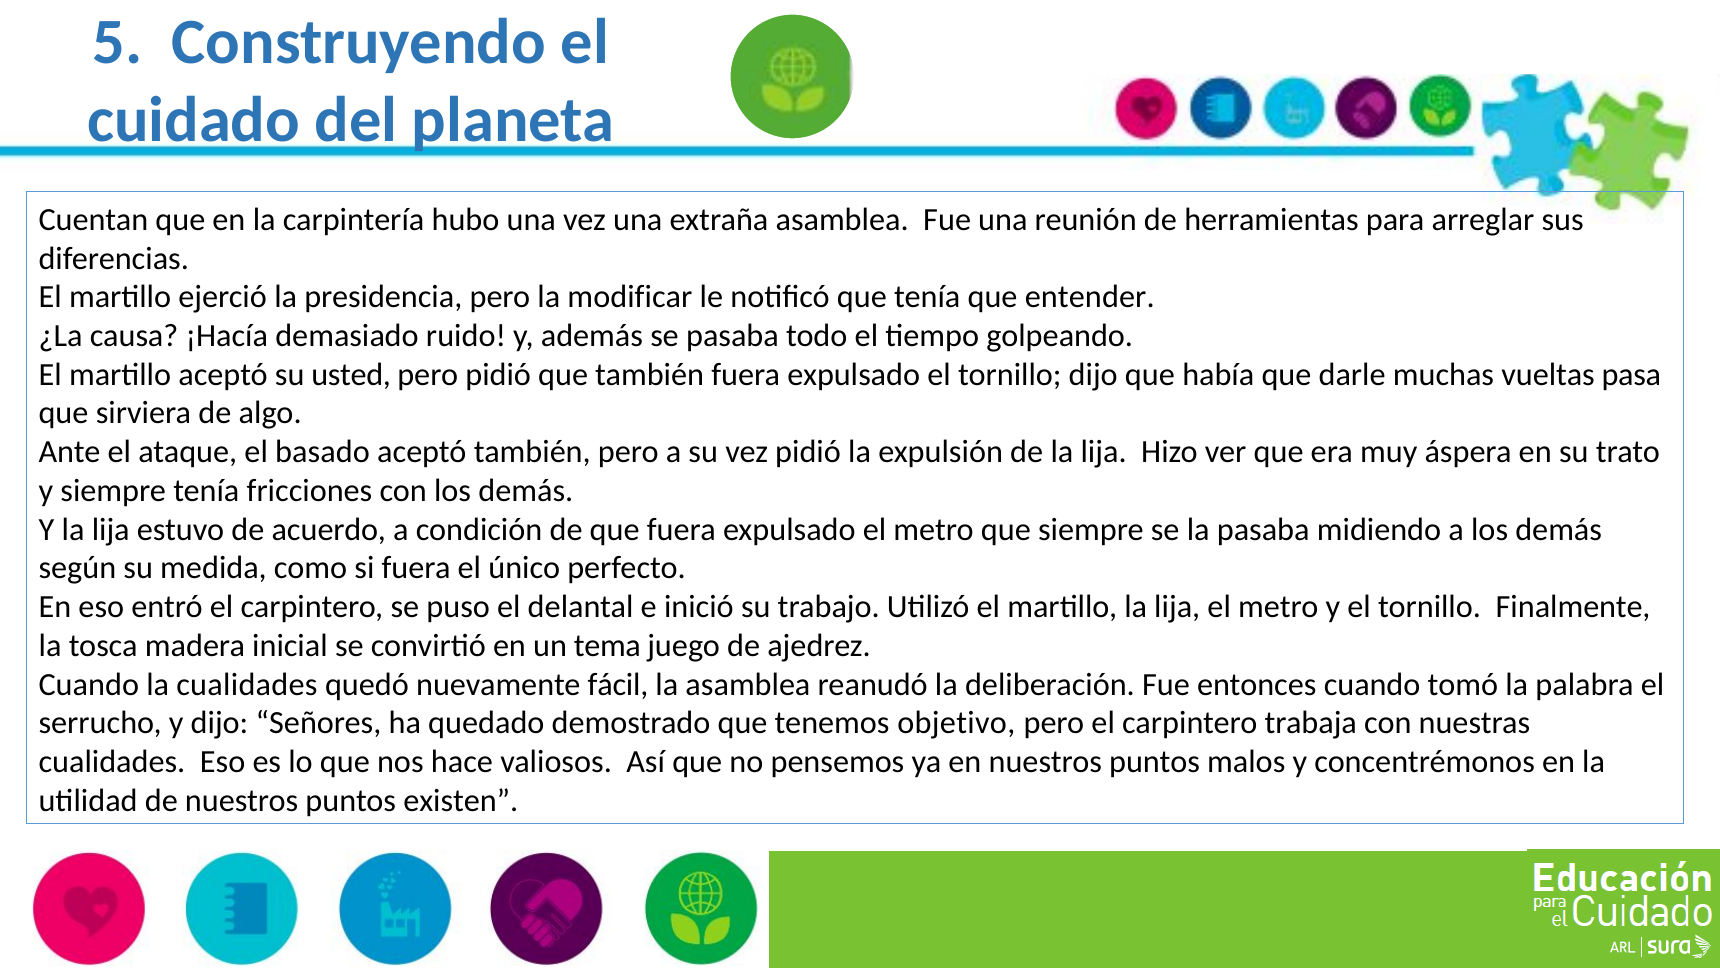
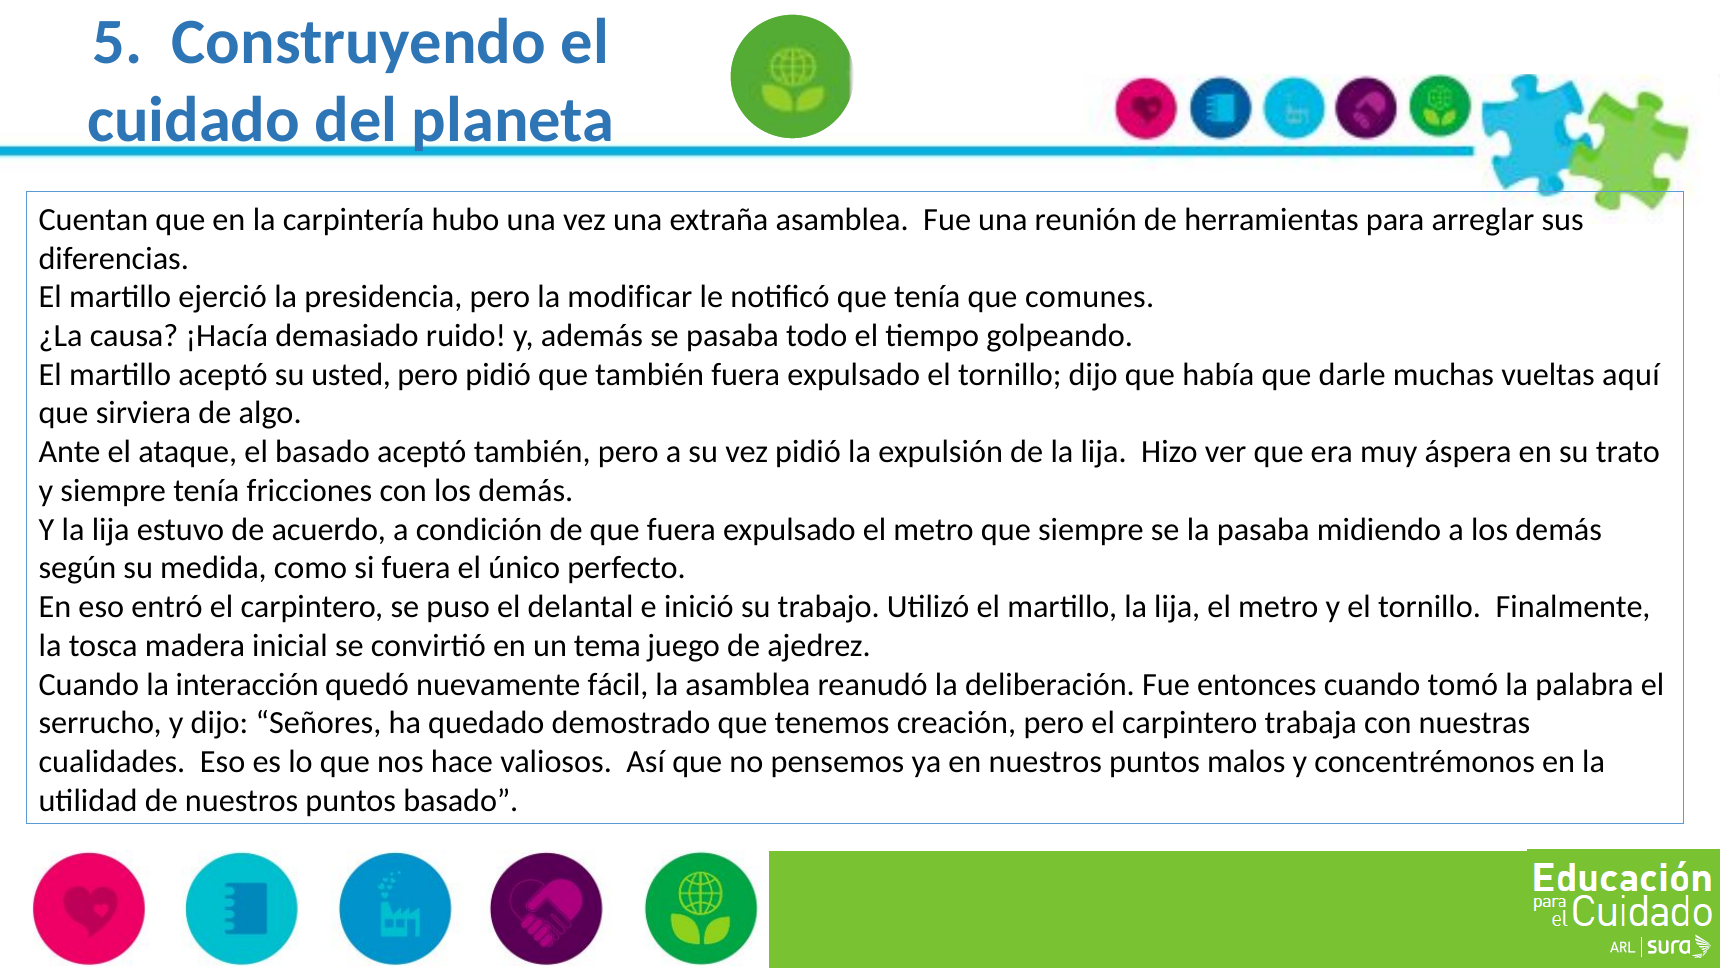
entender: entender -> comunes
pasa: pasa -> aquí
la cualidades: cualidades -> interacción
objetivo: objetivo -> creación
puntos existen: existen -> basado
